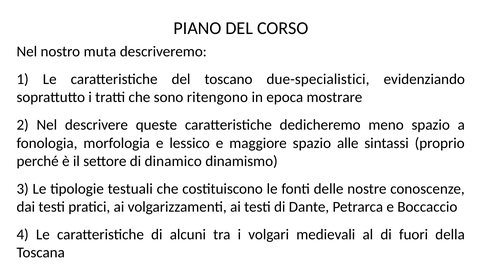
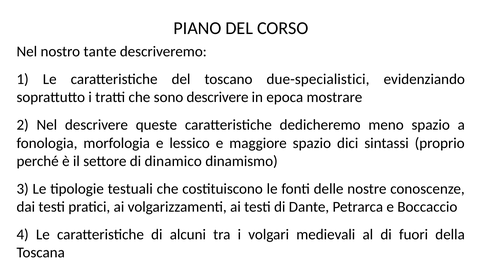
muta: muta -> tante
sono ritengono: ritengono -> descrivere
alle: alle -> dici
